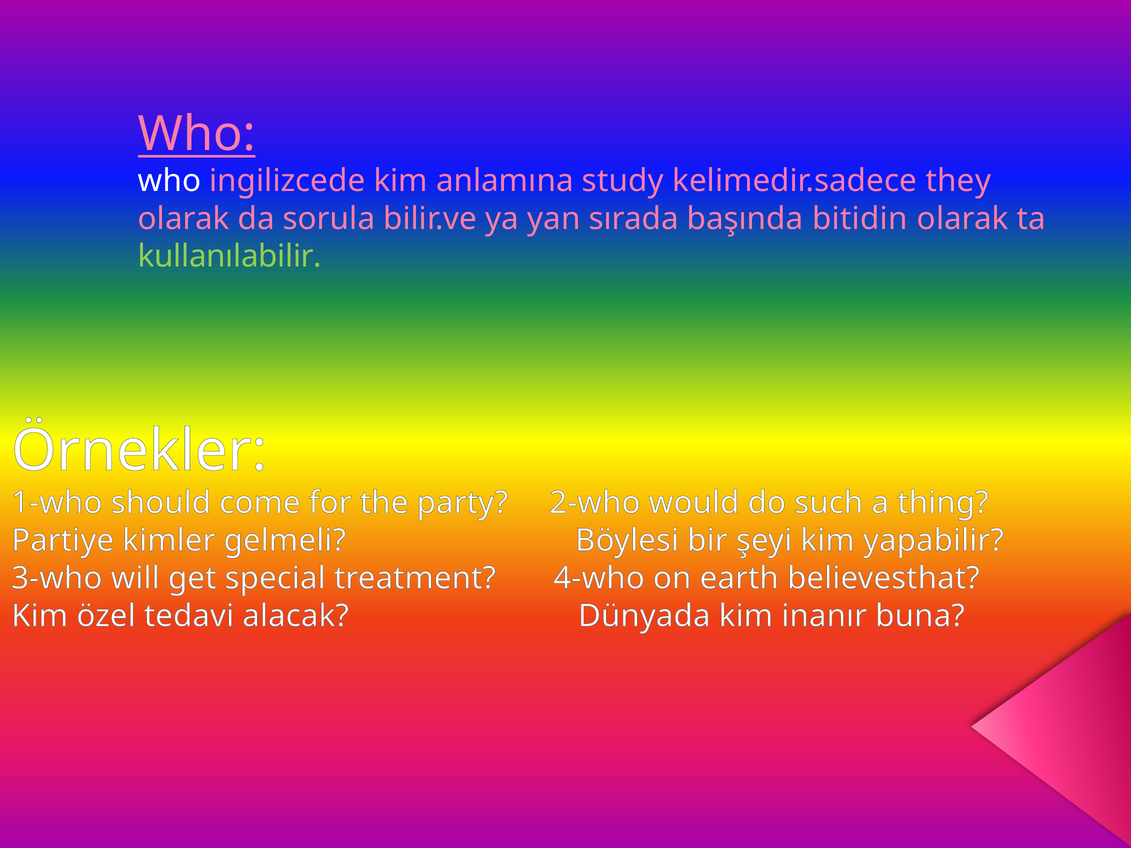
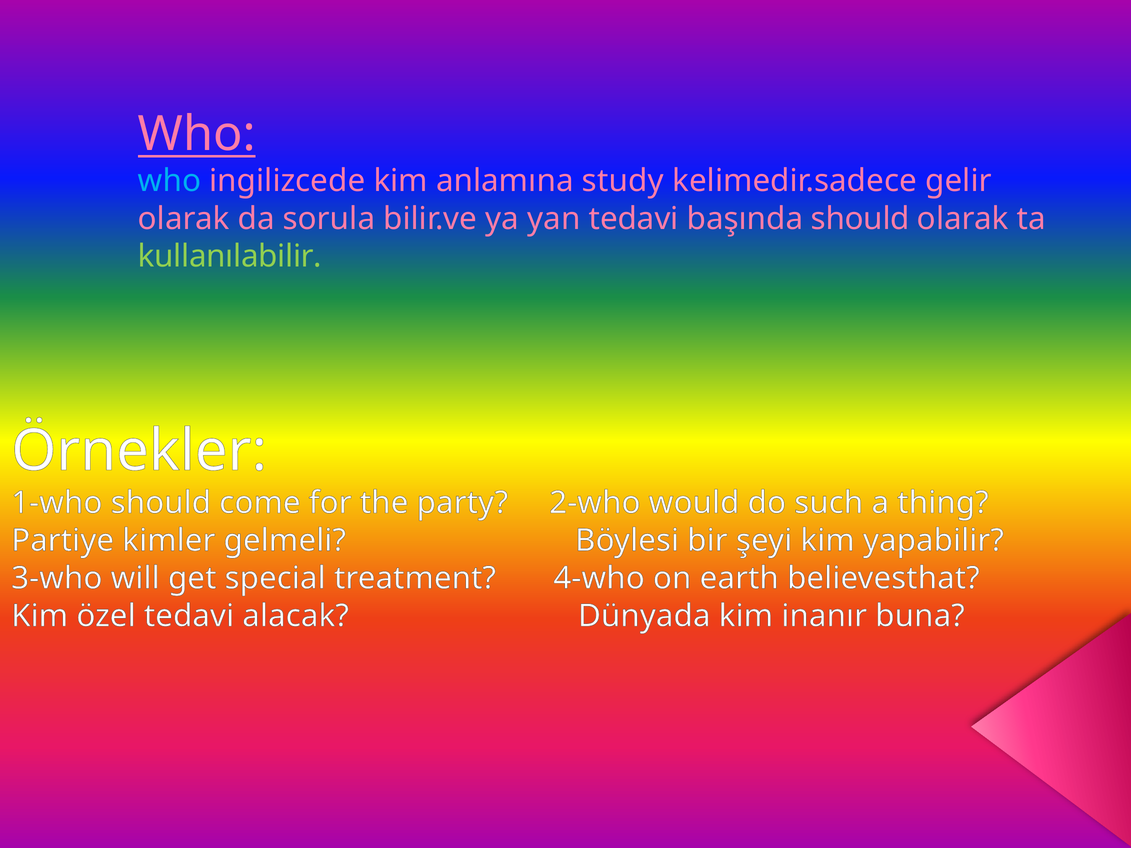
who at (170, 181) colour: white -> light blue
they: they -> gelir
yan sırada: sırada -> tedavi
başında bitidin: bitidin -> should
